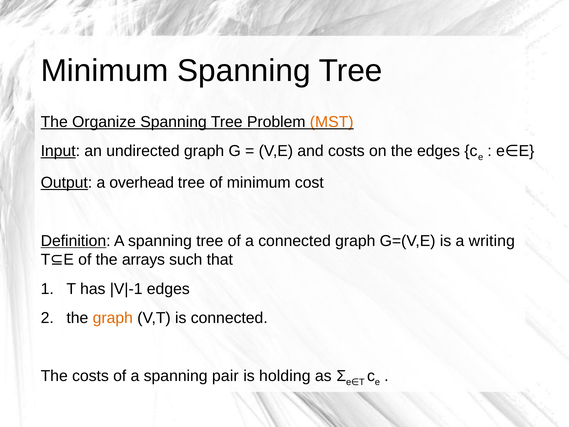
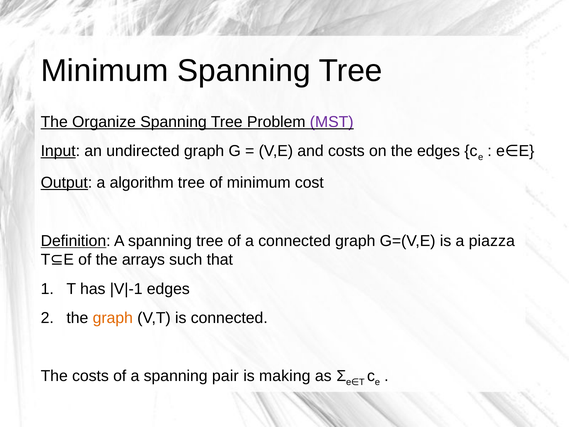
MST colour: orange -> purple
overhead: overhead -> algorithm
writing: writing -> piazza
holding: holding -> making
